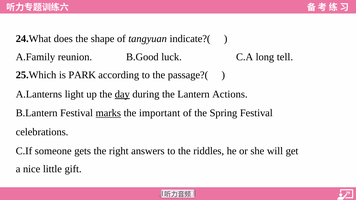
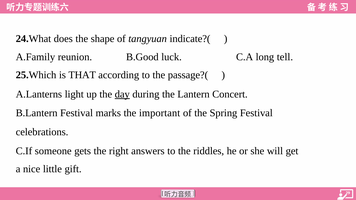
PARK: PARK -> THAT
Actions: Actions -> Concert
marks underline: present -> none
